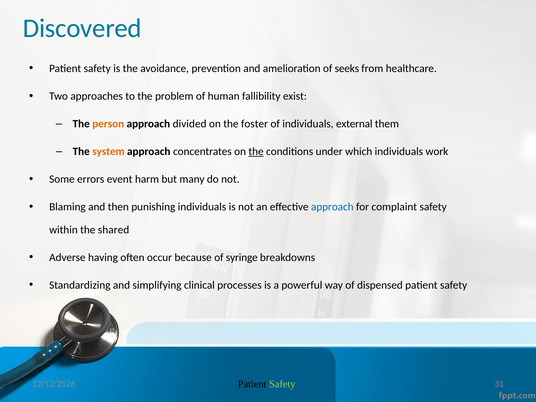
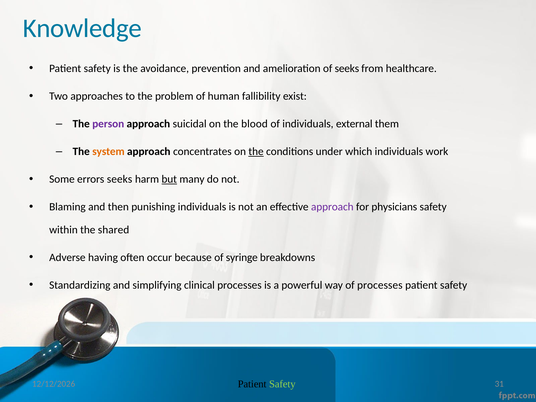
Discovered: Discovered -> Knowledge
person colour: orange -> purple
divided: divided -> suicidal
foster: foster -> blood
errors event: event -> seeks
but underline: none -> present
approach at (332, 207) colour: blue -> purple
complaint: complaint -> physicians
of dispensed: dispensed -> processes
